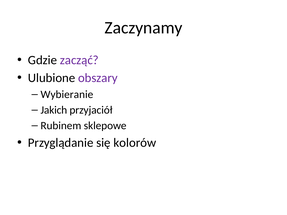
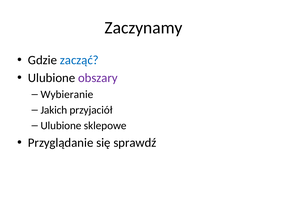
zacząć colour: purple -> blue
Rubinem at (61, 126): Rubinem -> Ulubione
kolorów: kolorów -> sprawdź
